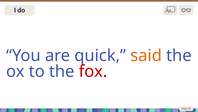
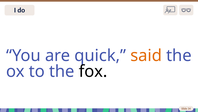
fox colour: red -> black
